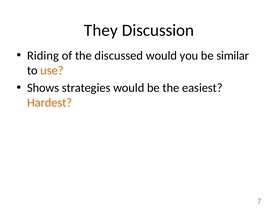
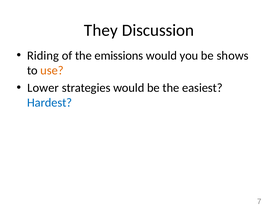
discussed: discussed -> emissions
similar: similar -> shows
Shows: Shows -> Lower
Hardest colour: orange -> blue
